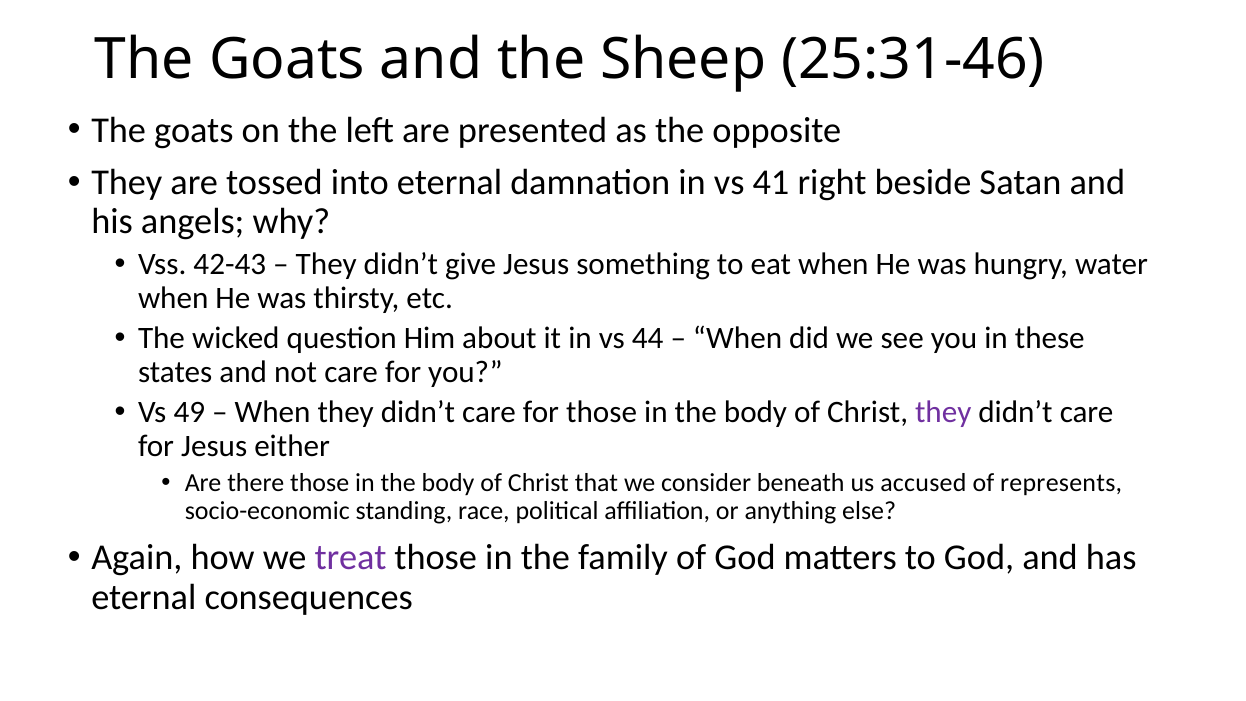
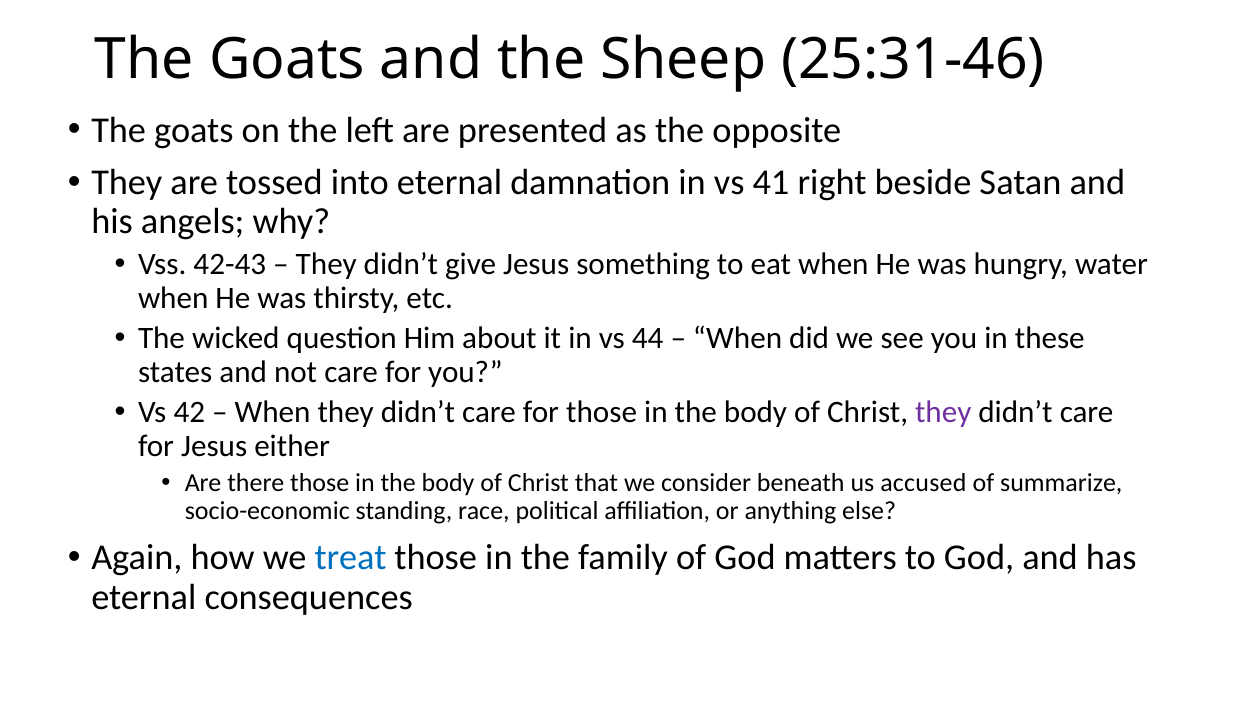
49: 49 -> 42
represents: represents -> summarize
treat colour: purple -> blue
